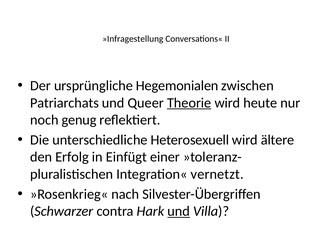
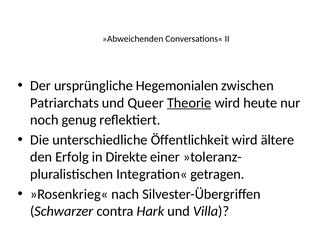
»Infragestellung: »Infragestellung -> »Abweichenden
Heterosexuell: Heterosexuell -> Öffentlichkeit
Einfügt: Einfügt -> Direkte
vernetzt: vernetzt -> getragen
und at (179, 211) underline: present -> none
